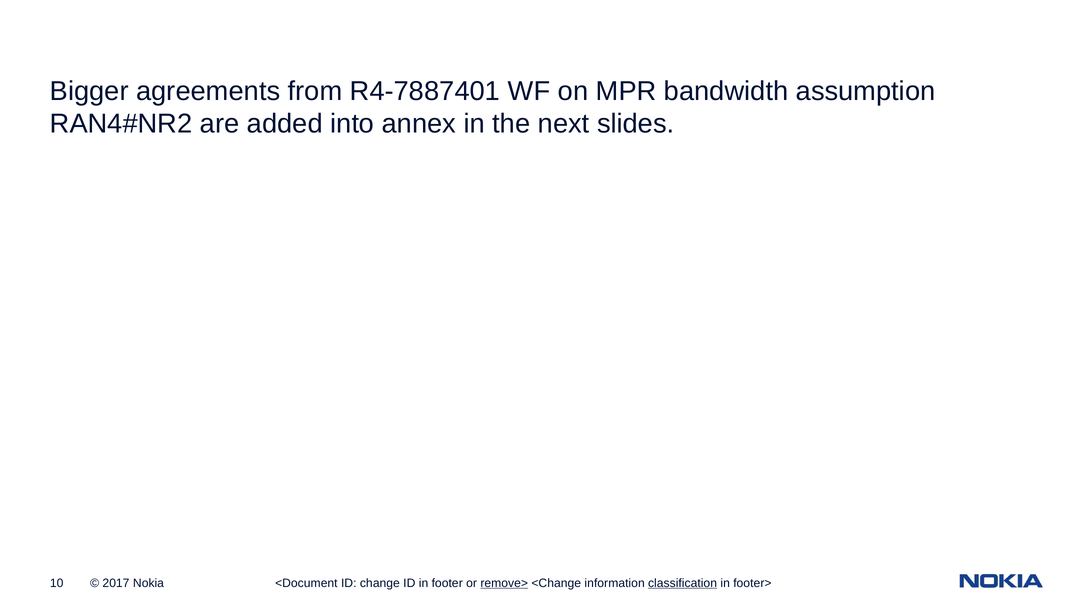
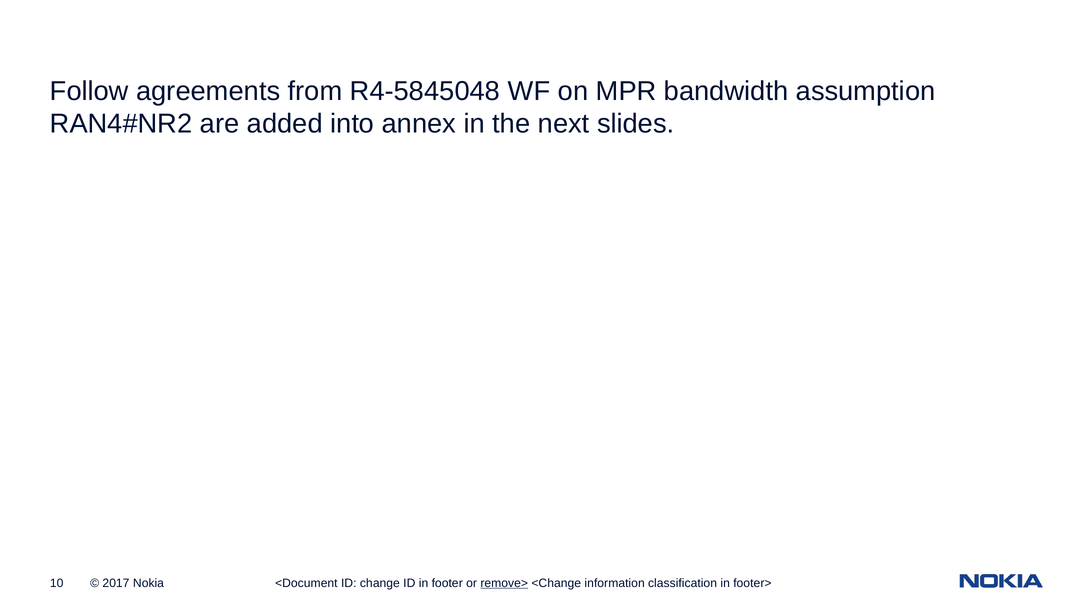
Bigger: Bigger -> Follow
R4-7887401: R4-7887401 -> R4-5845048
classification underline: present -> none
